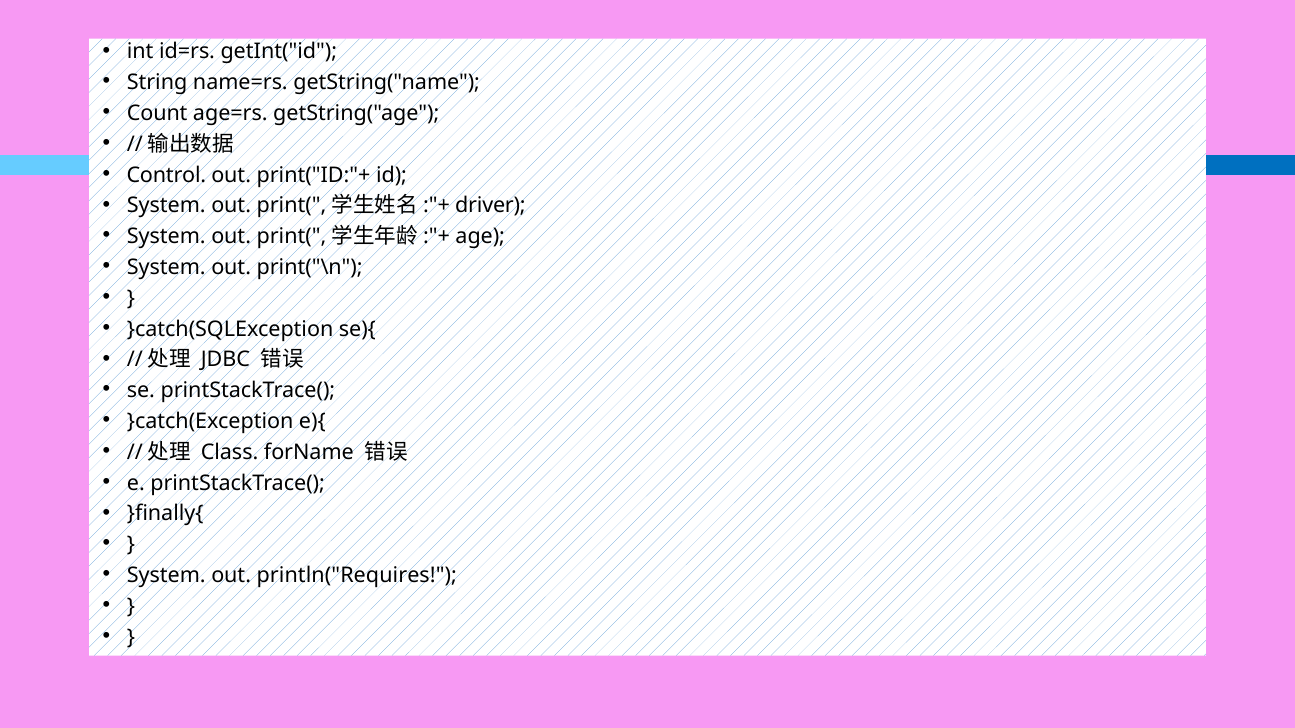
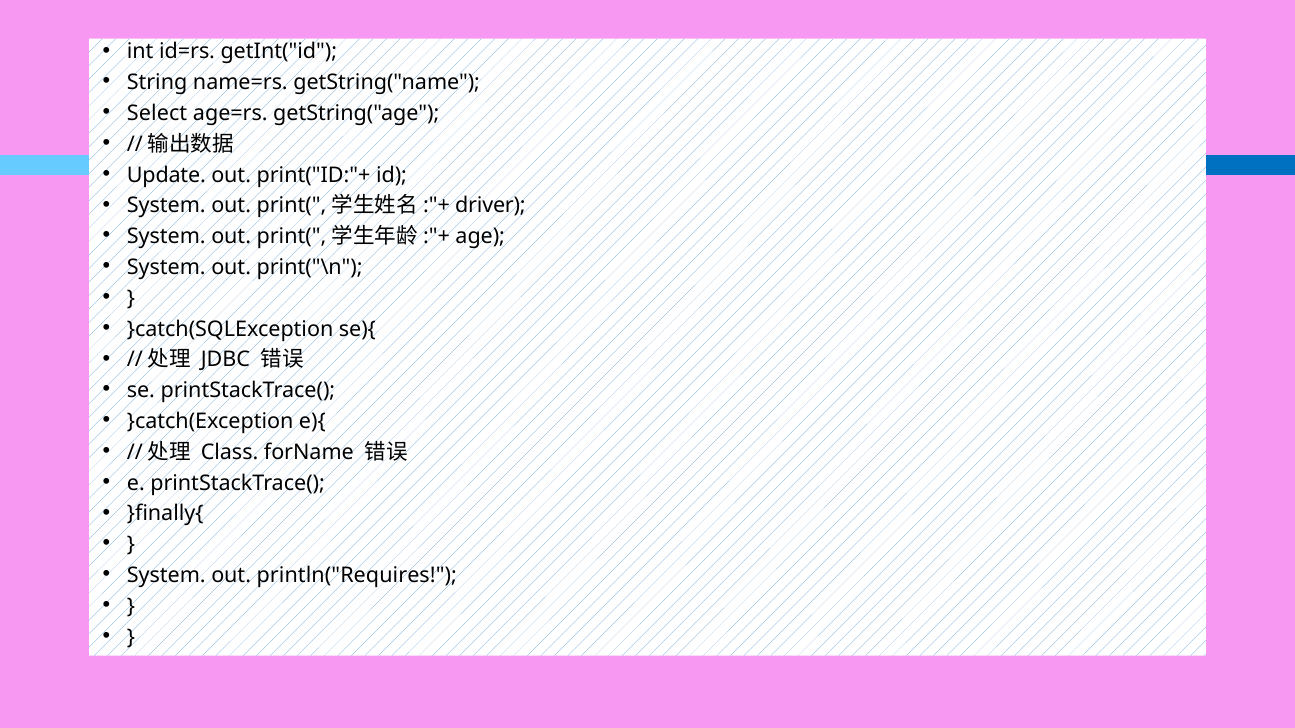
Count: Count -> Select
Control: Control -> Update
